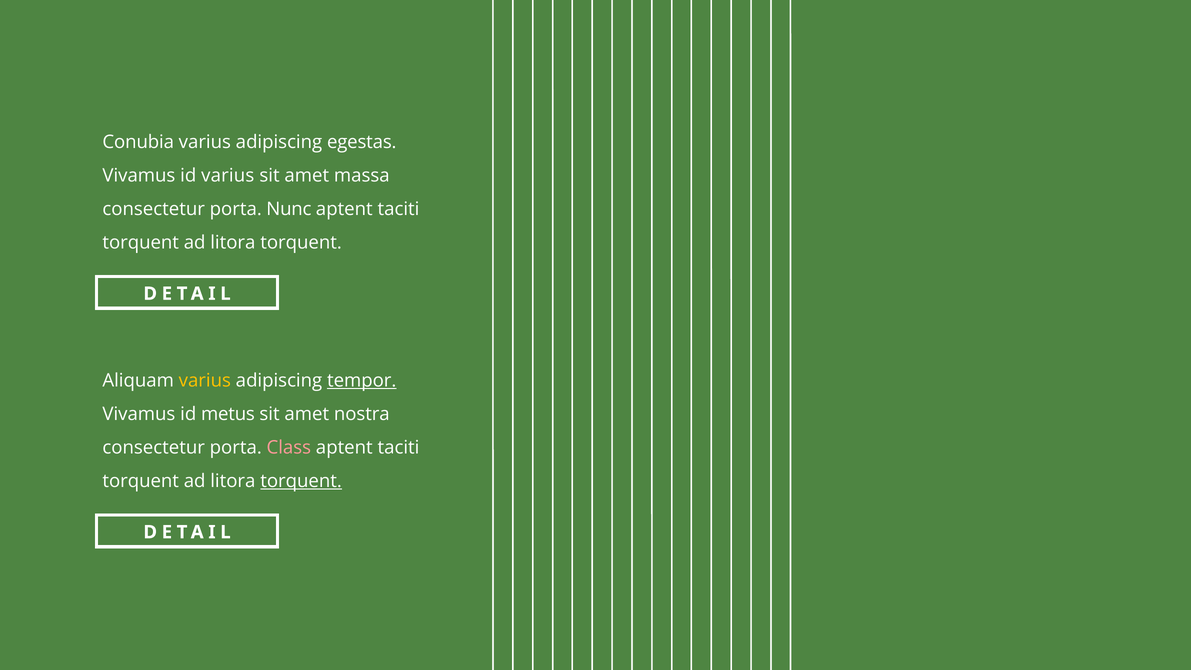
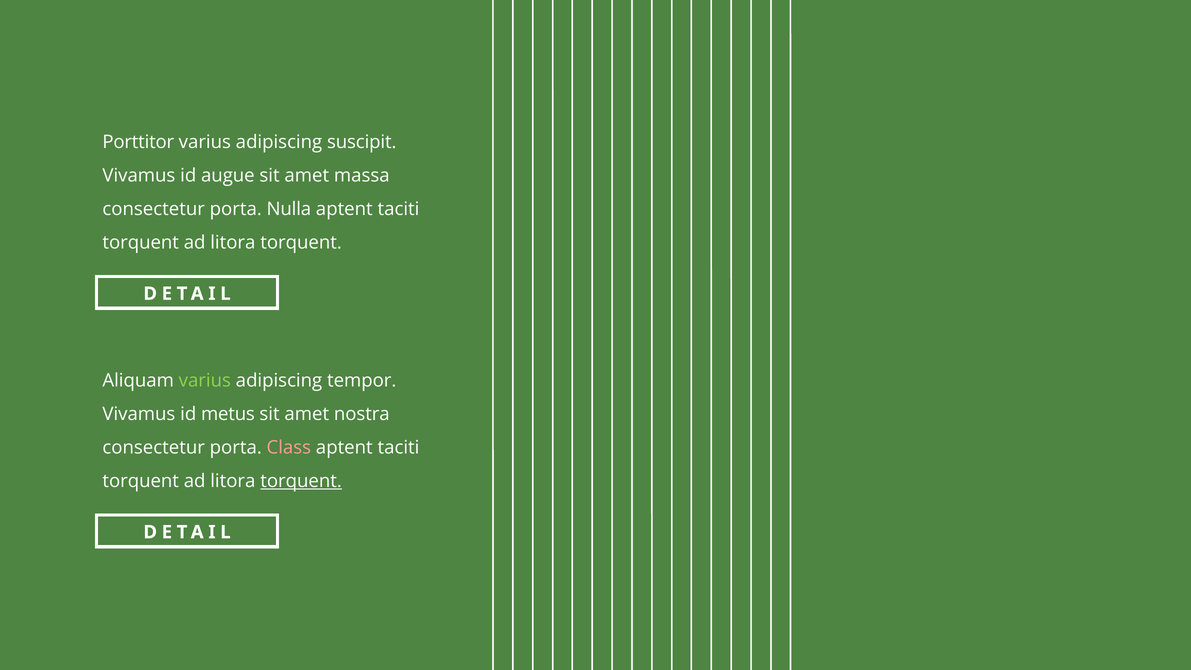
Conubia: Conubia -> Porttitor
egestas: egestas -> suscipit
id varius: varius -> augue
Nunc: Nunc -> Nulla
varius at (205, 380) colour: yellow -> light green
tempor underline: present -> none
